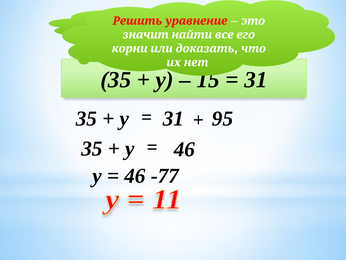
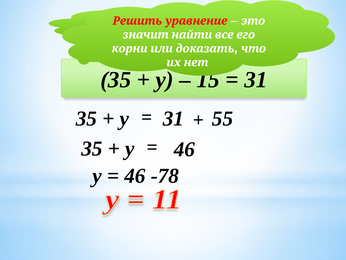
95: 95 -> 55
-77: -77 -> -78
